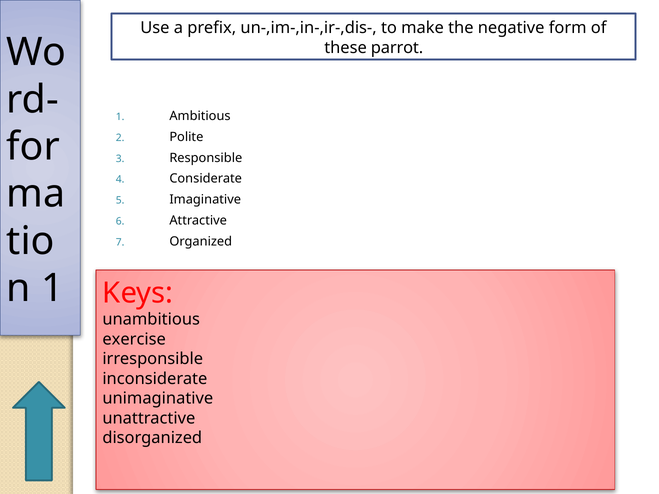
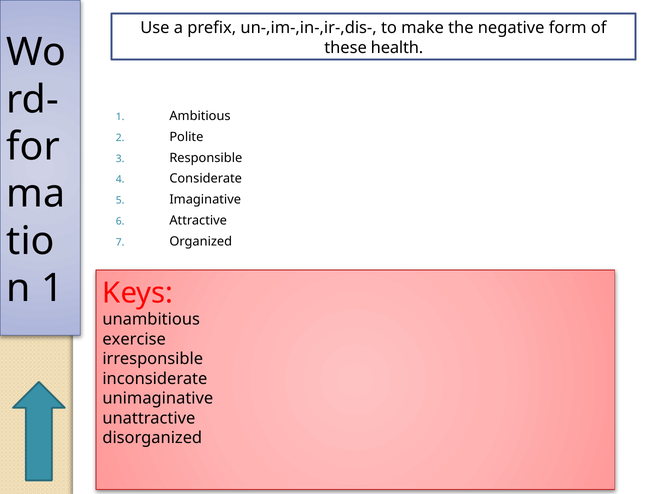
parrot: parrot -> health
